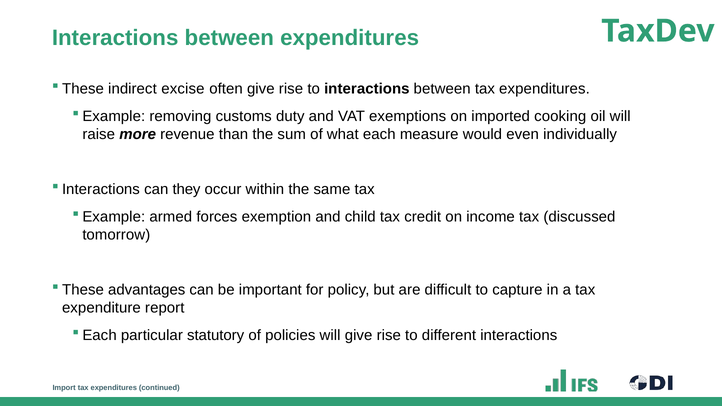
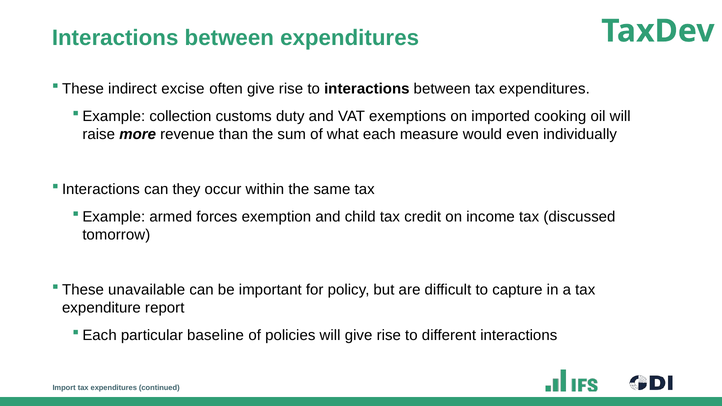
removing: removing -> collection
advantages: advantages -> unavailable
statutory: statutory -> baseline
